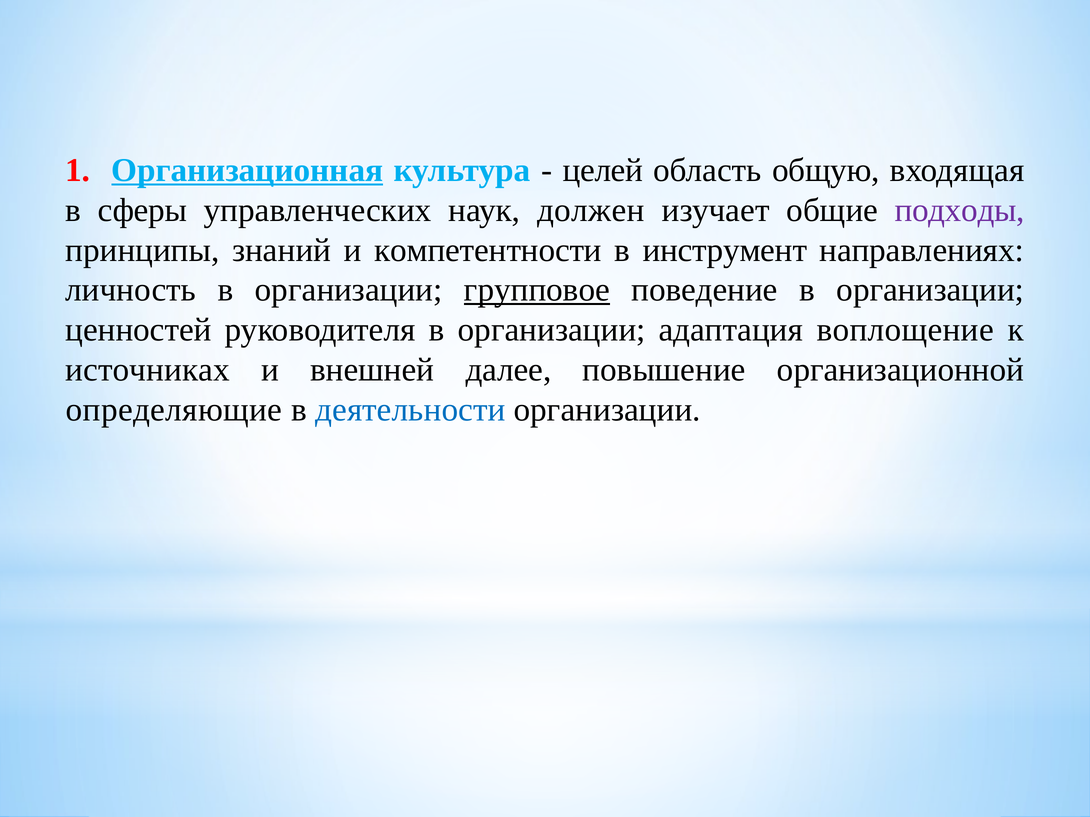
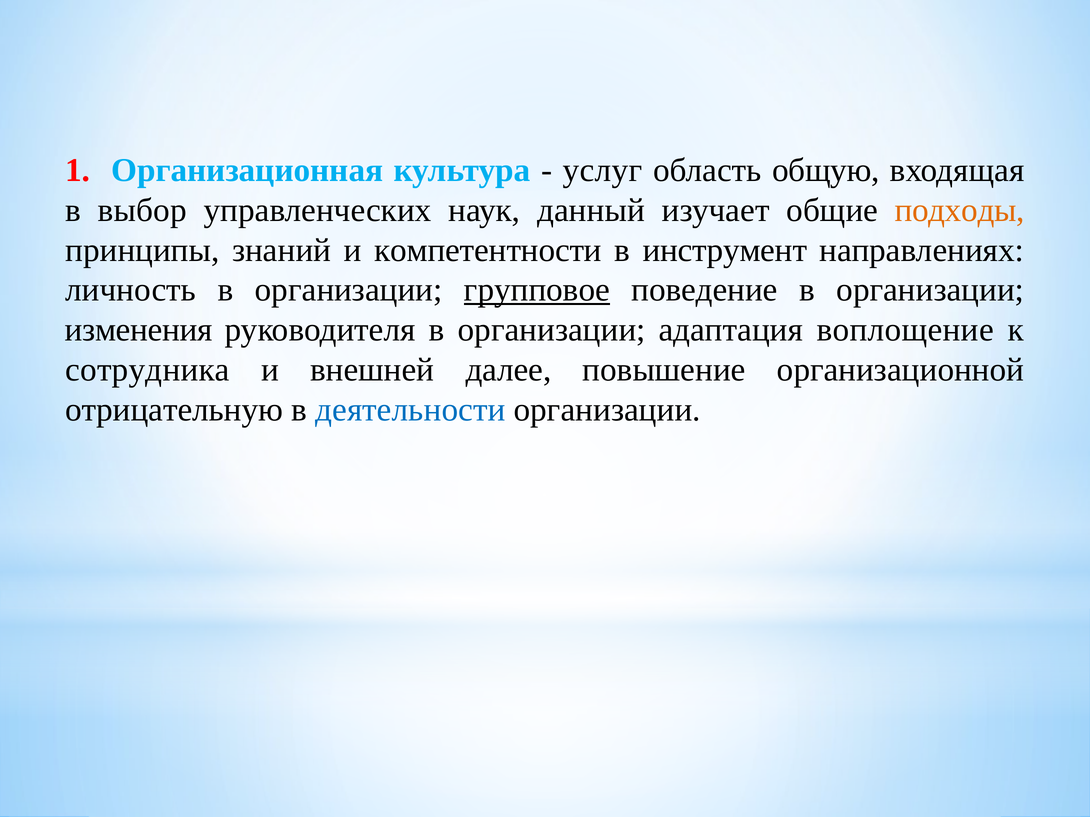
Организационная underline: present -> none
целей: целей -> услуг
сферы: сферы -> выбор
должен: должен -> данный
подходы colour: purple -> orange
ценностей: ценностей -> изменения
источниках: источниках -> сотрудника
определяющие: определяющие -> отрицательную
